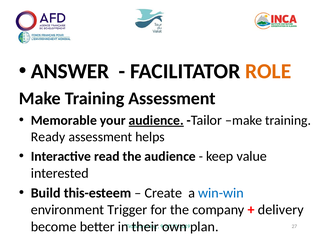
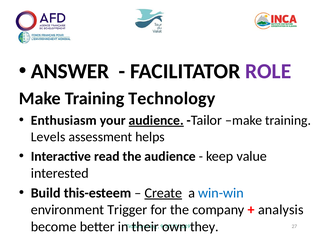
ROLE colour: orange -> purple
Training Assessment: Assessment -> Technology
Memorable: Memorable -> Enthusiasm
Ready: Ready -> Levels
Create underline: none -> present
delivery: delivery -> analysis
plan: plan -> they
